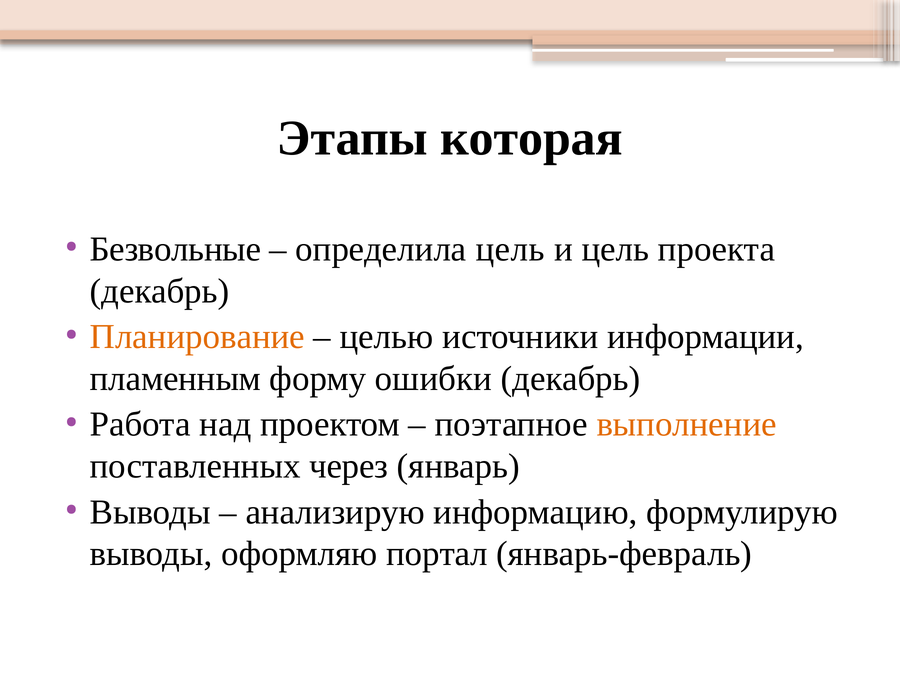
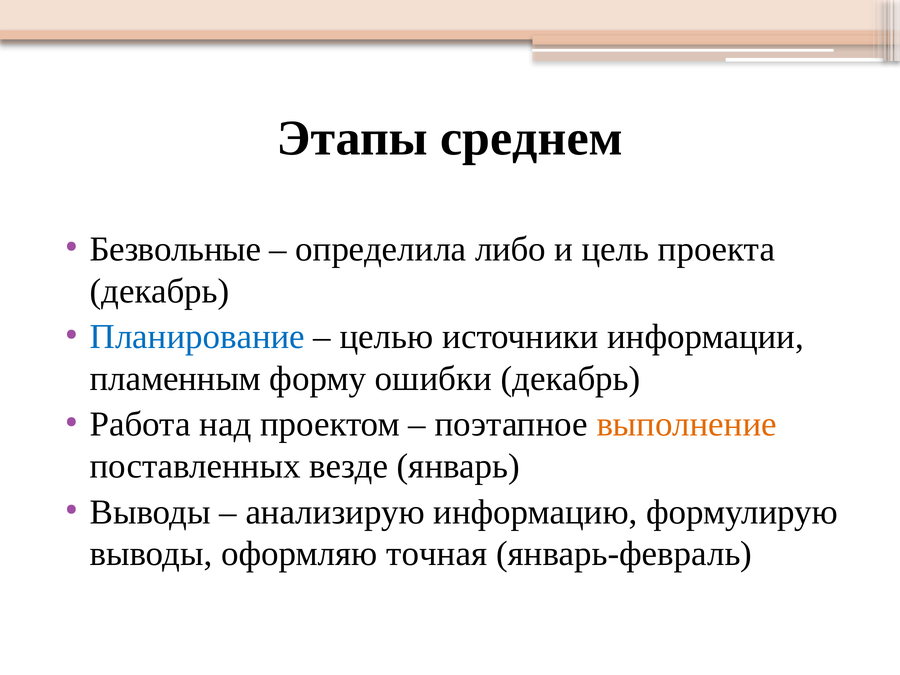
которая: которая -> среднем
определила цель: цель -> либо
Планирование colour: orange -> blue
через: через -> везде
портал: портал -> точная
